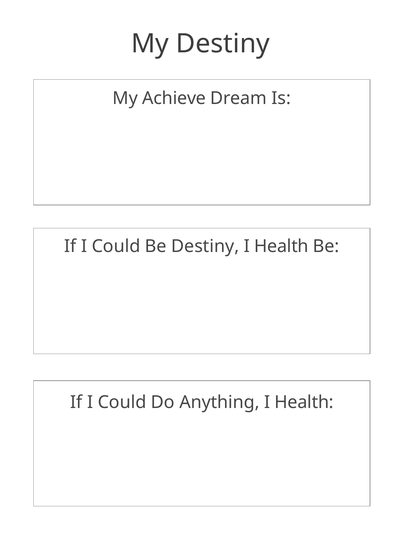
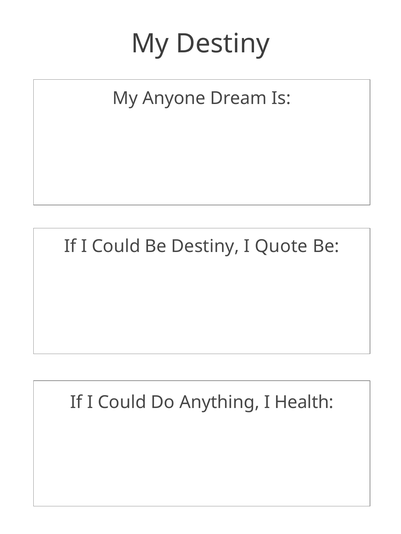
Achieve: Achieve -> Anyone
Health at (281, 247): Health -> Quote
